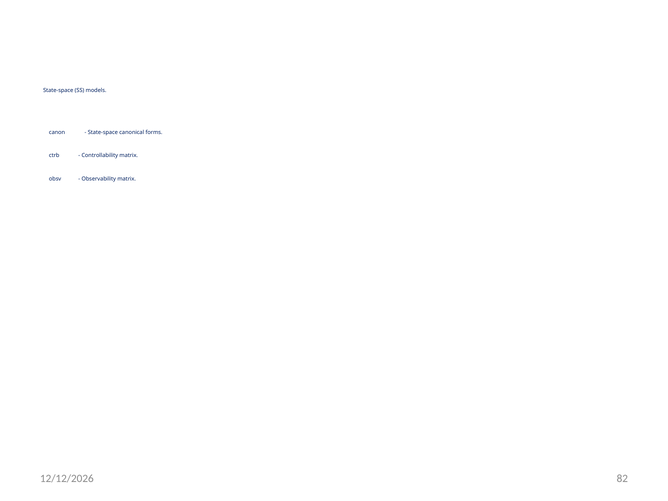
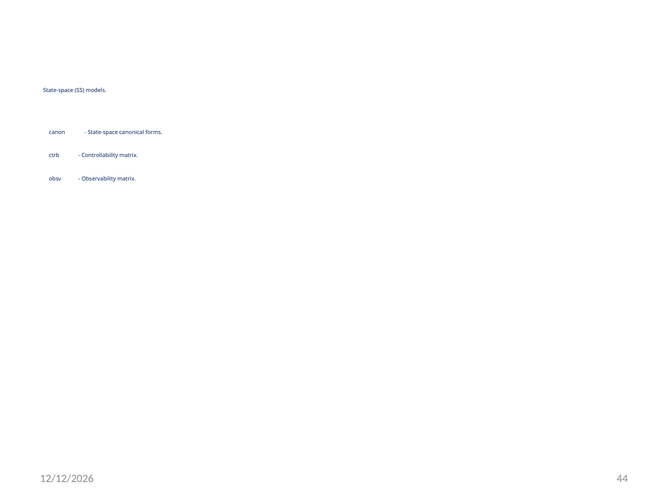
82: 82 -> 44
